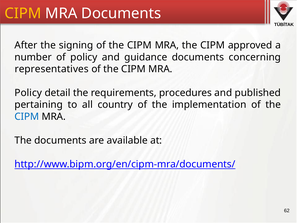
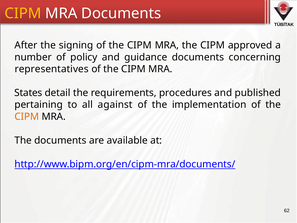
Policy at (28, 93): Policy -> States
country: country -> against
CIPM at (27, 116) colour: blue -> orange
